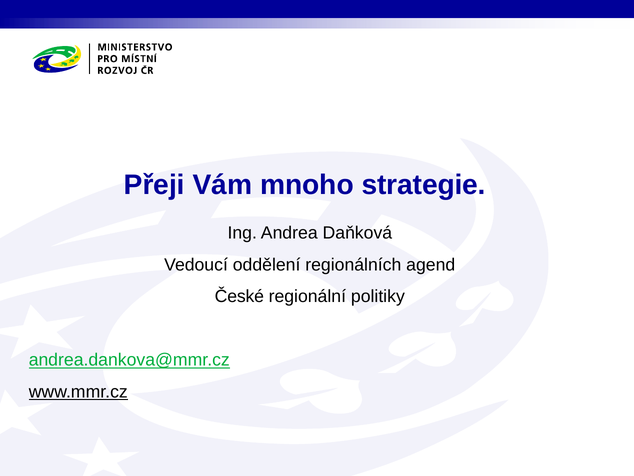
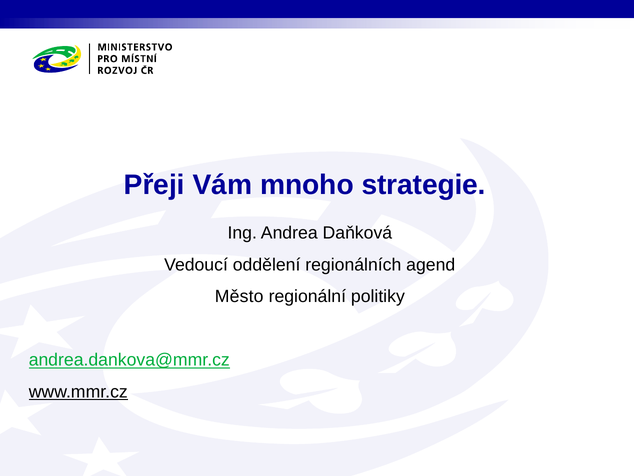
České: České -> Město
